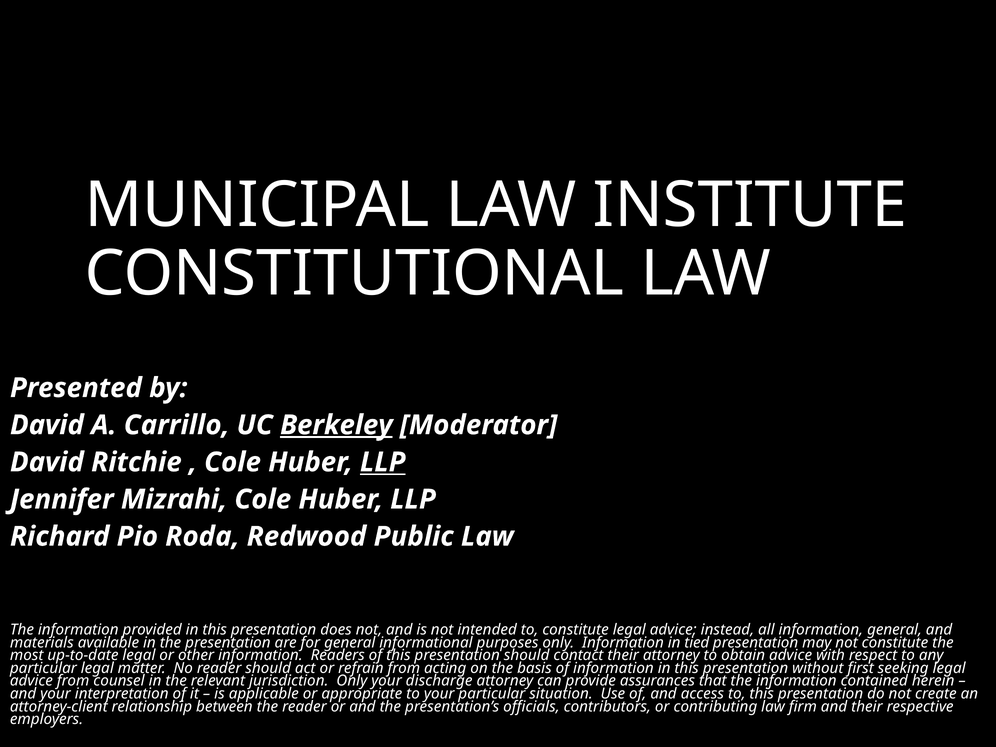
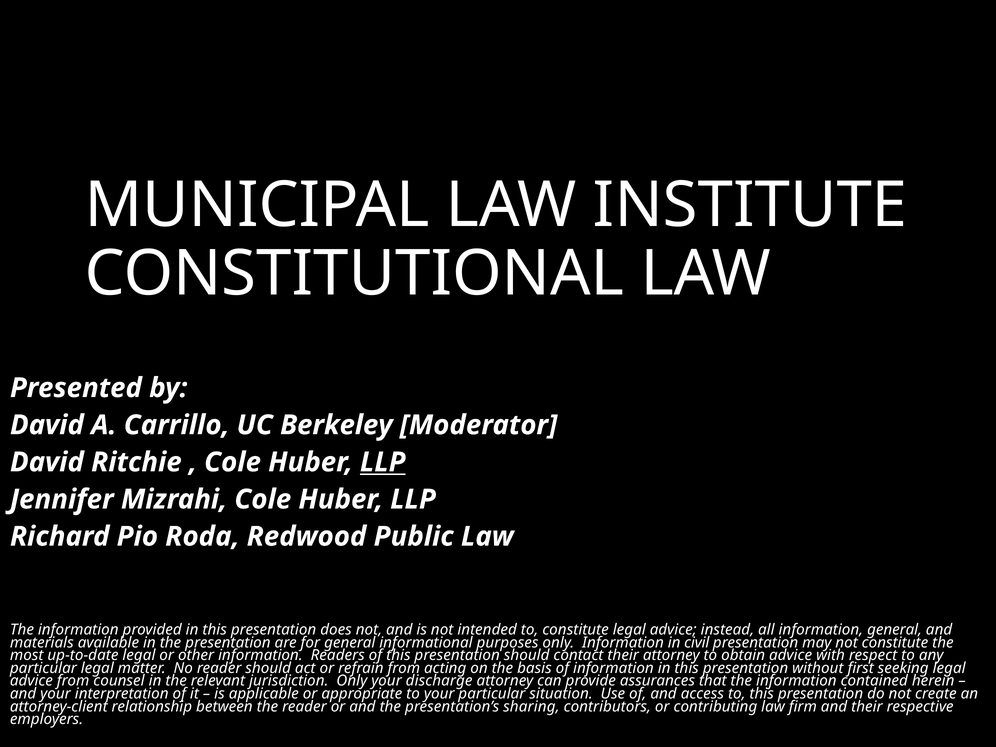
Berkeley underline: present -> none
tied: tied -> civil
officials: officials -> sharing
